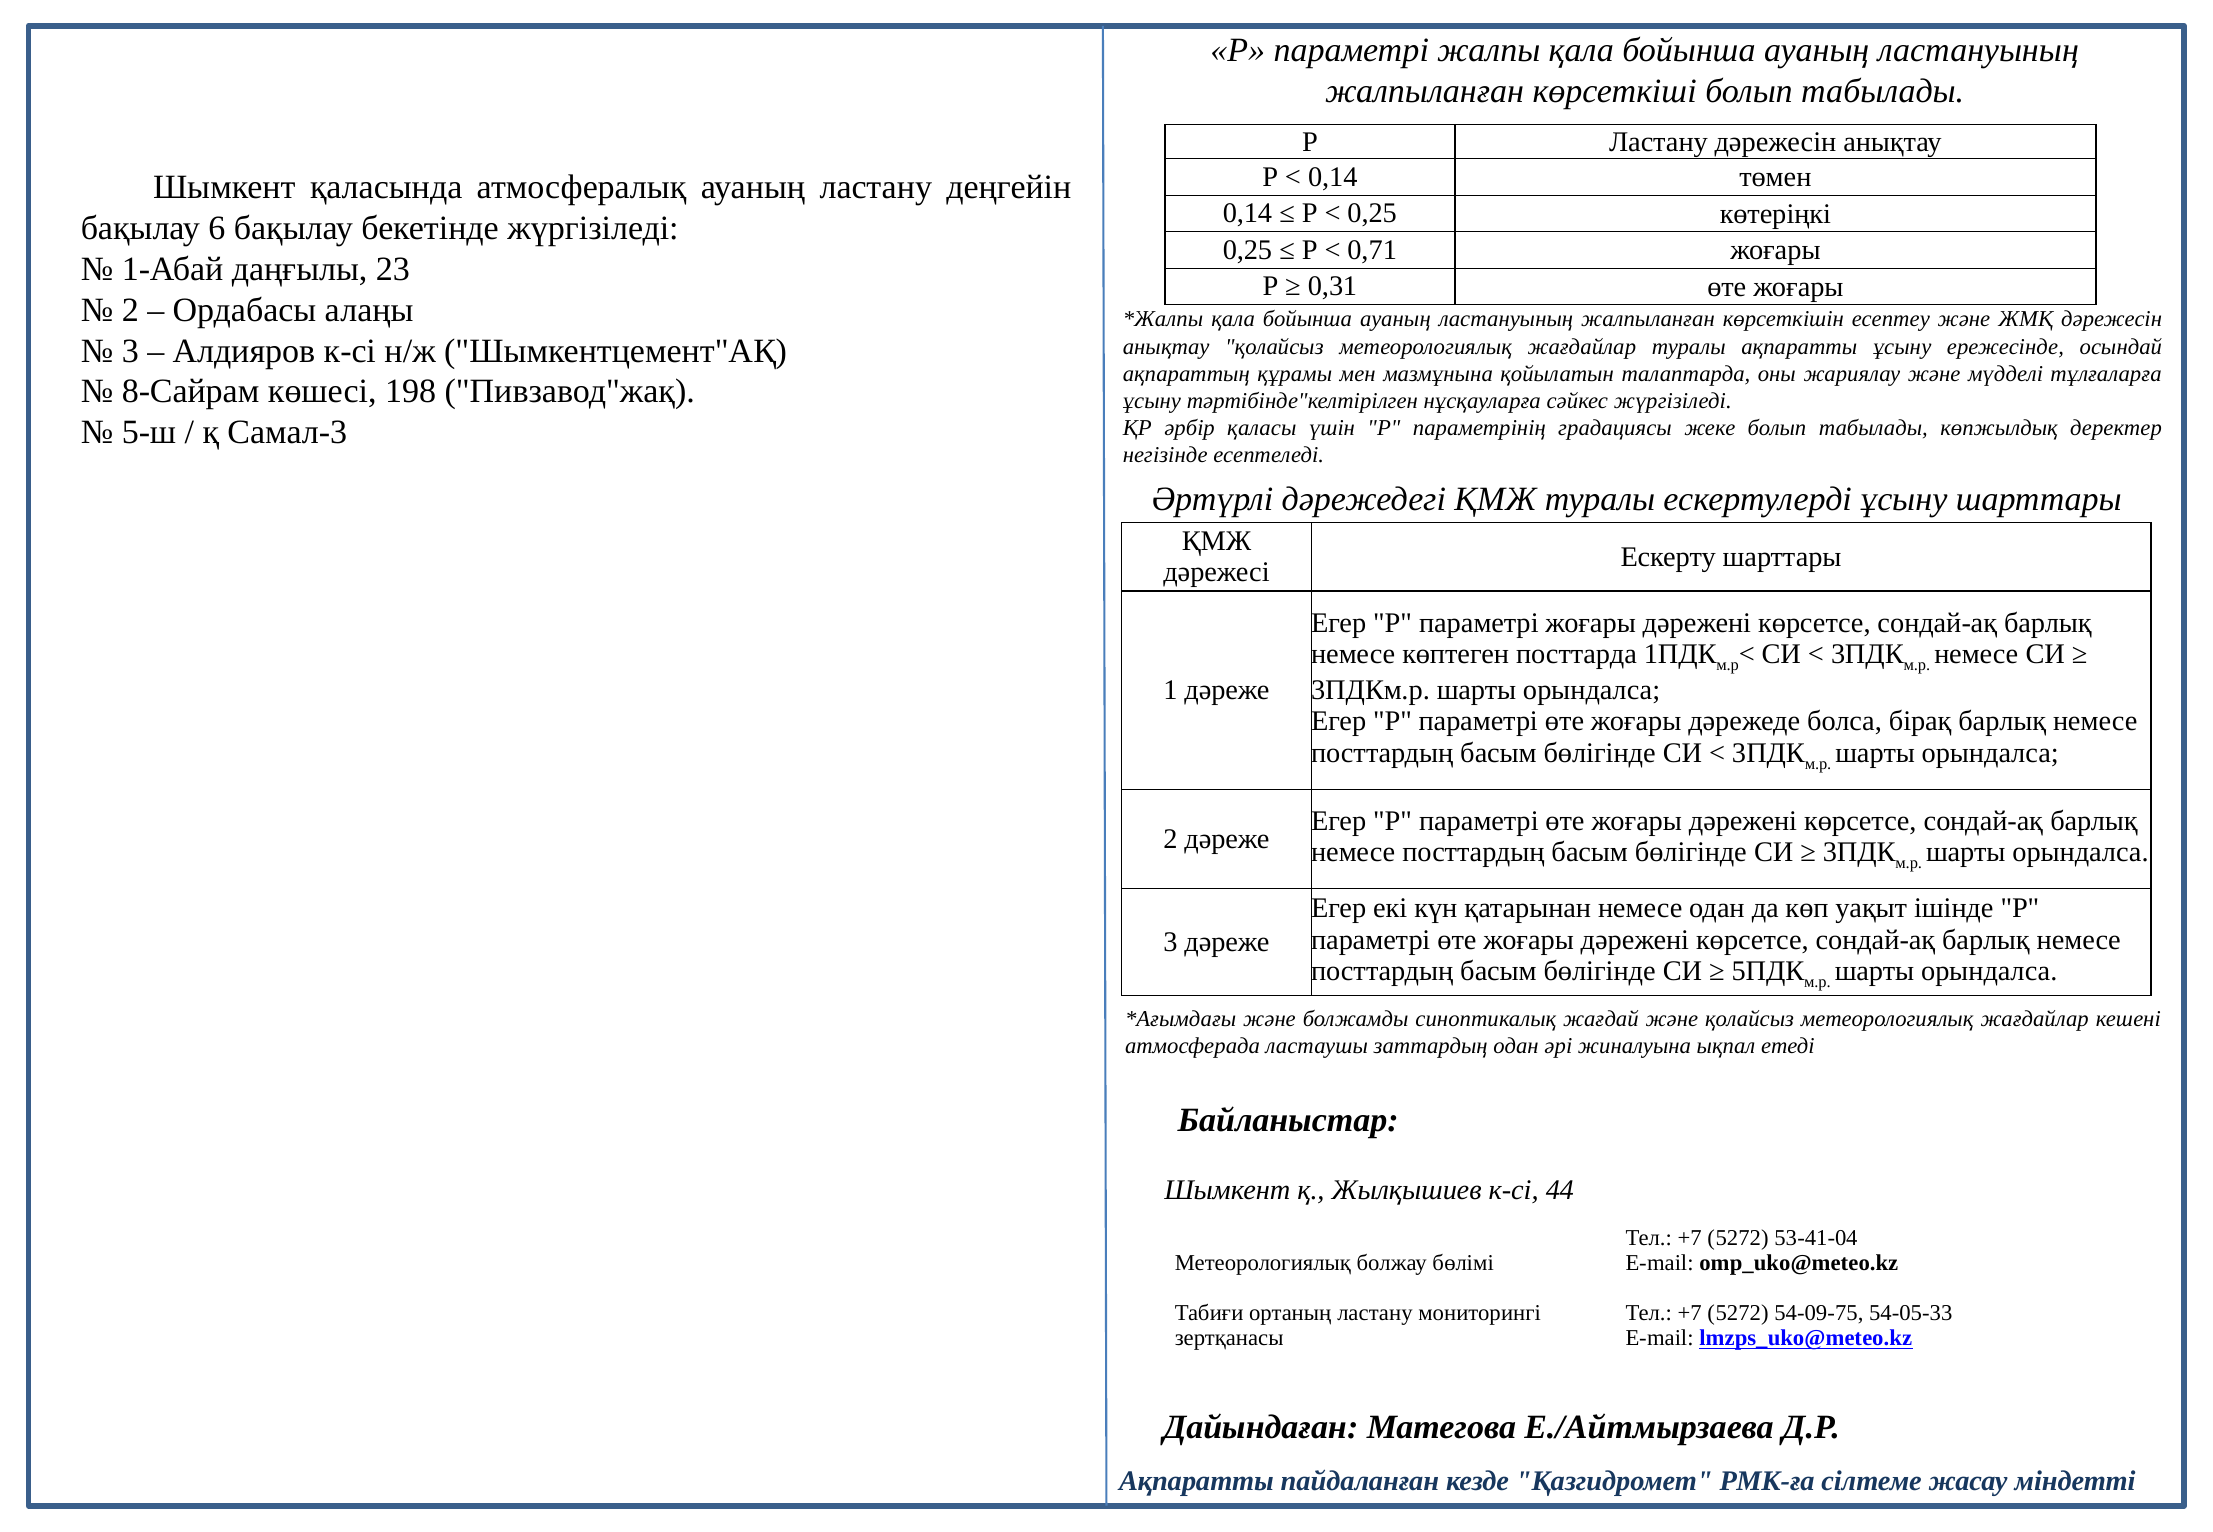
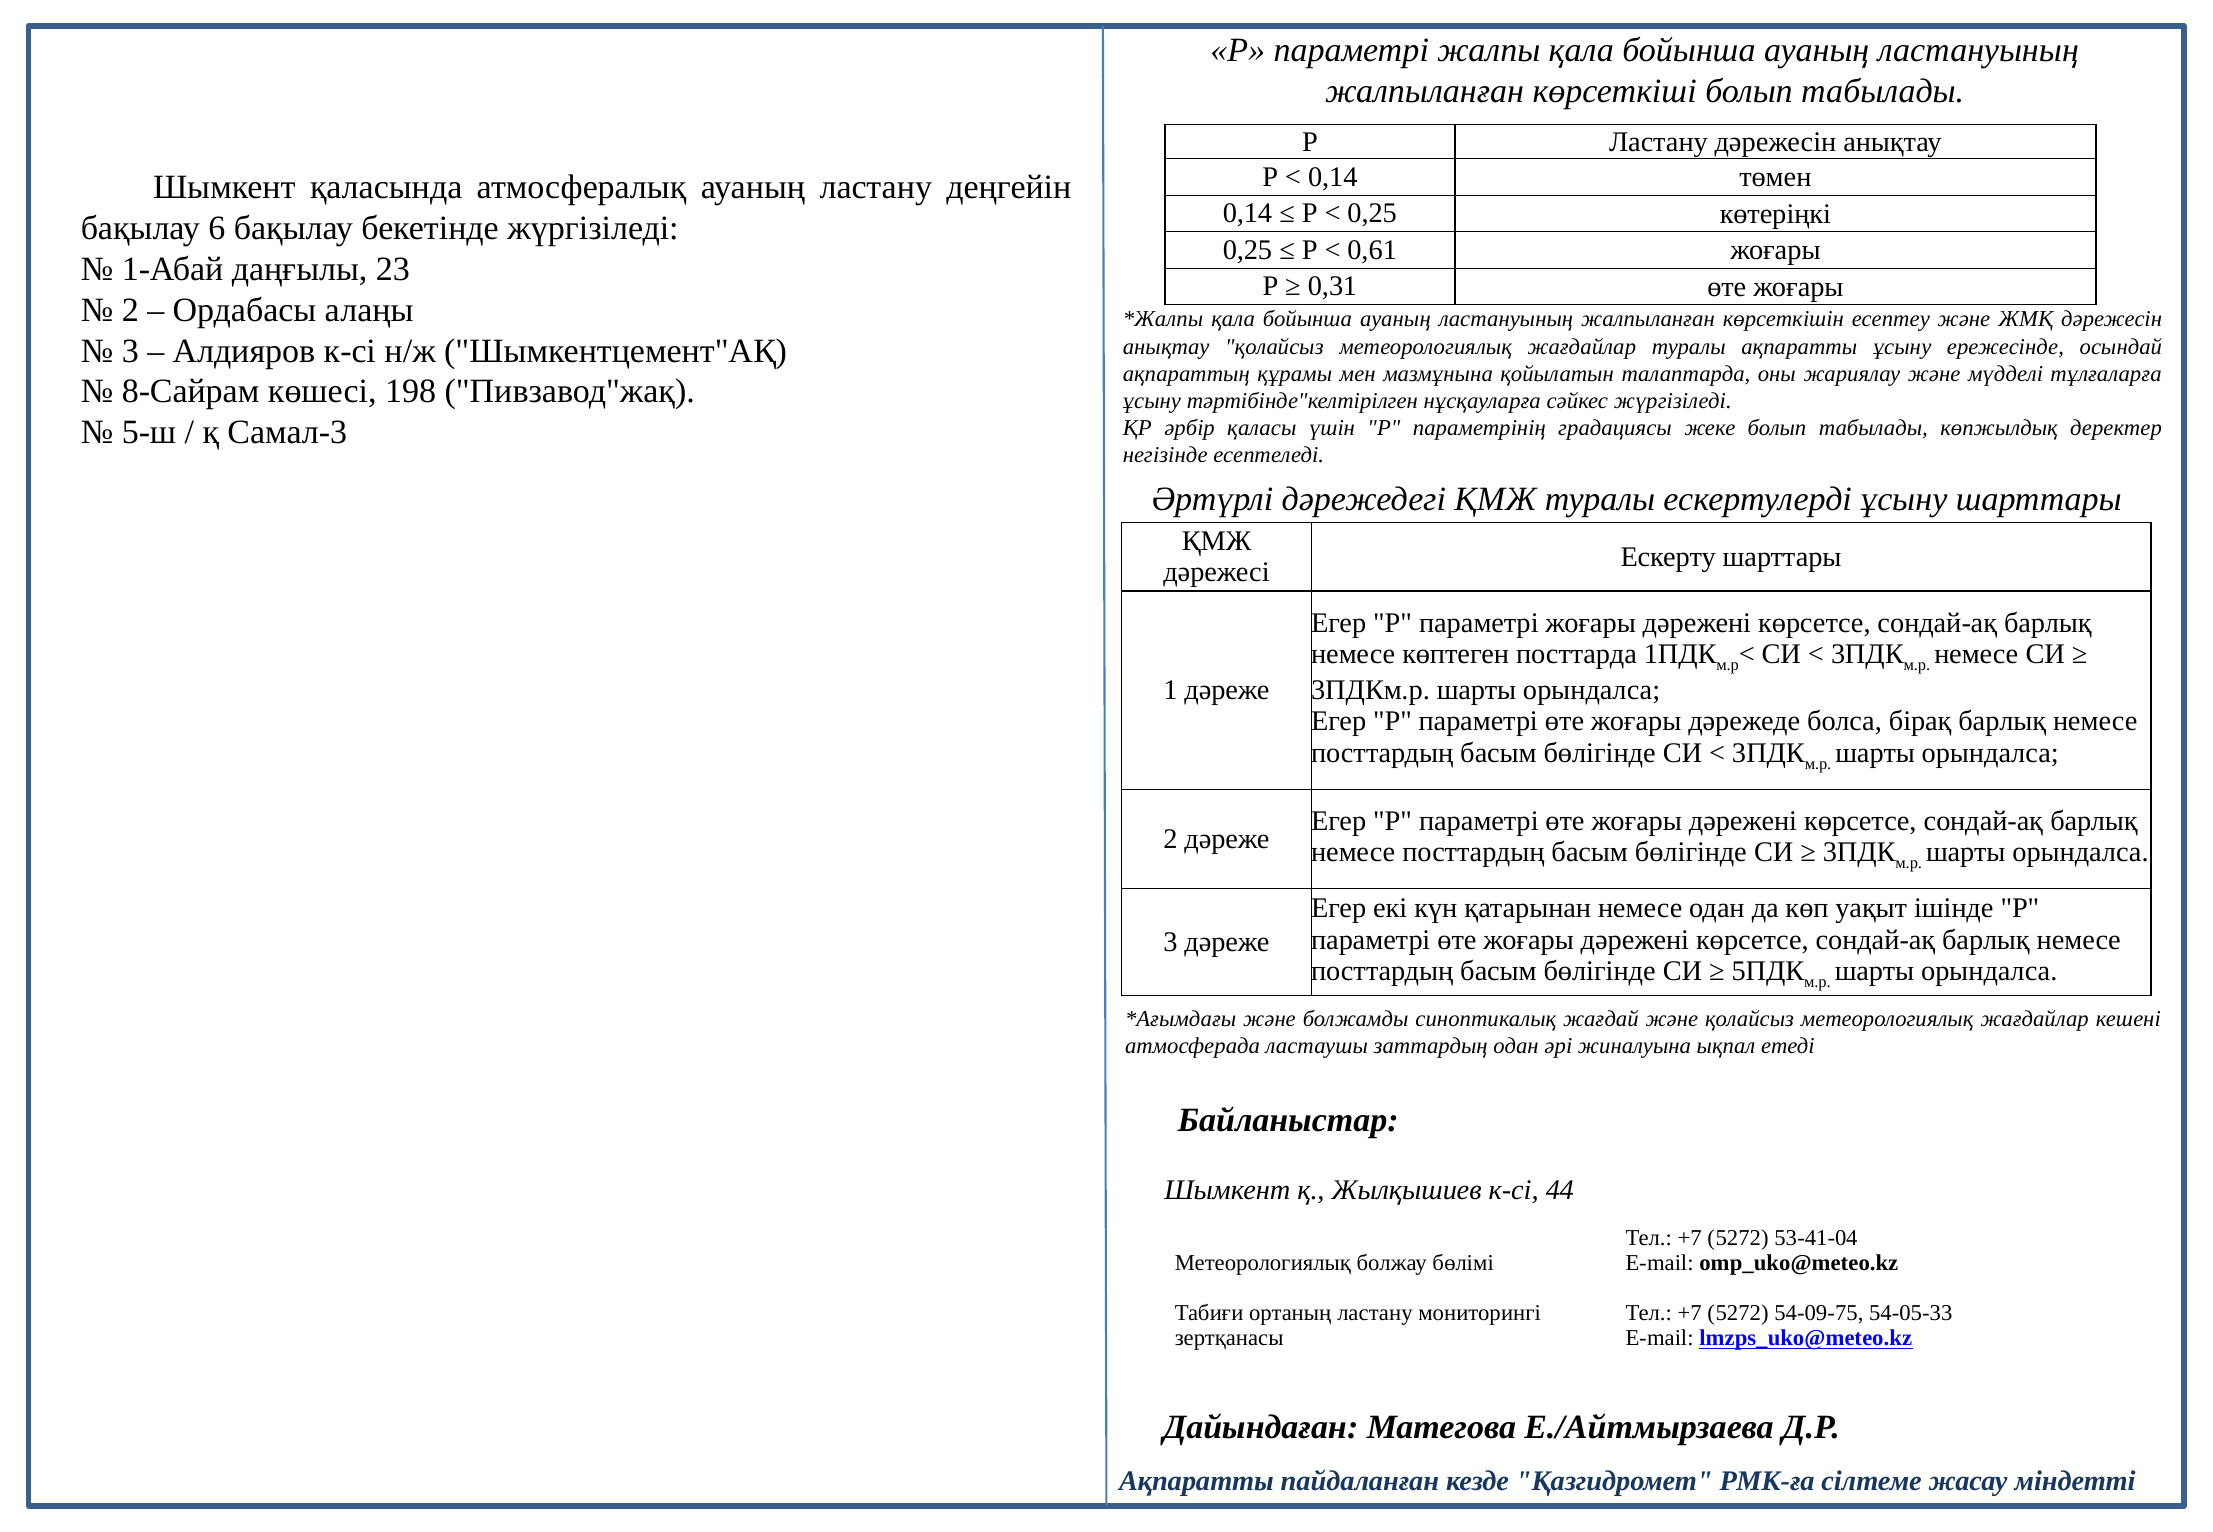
0,71: 0,71 -> 0,61
